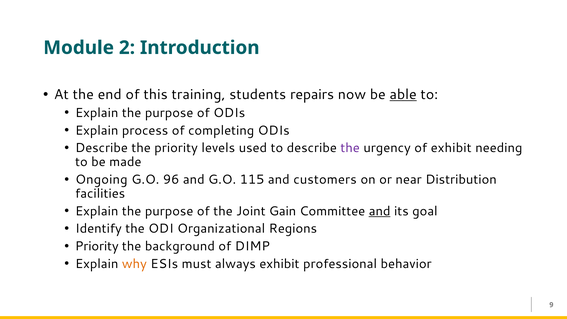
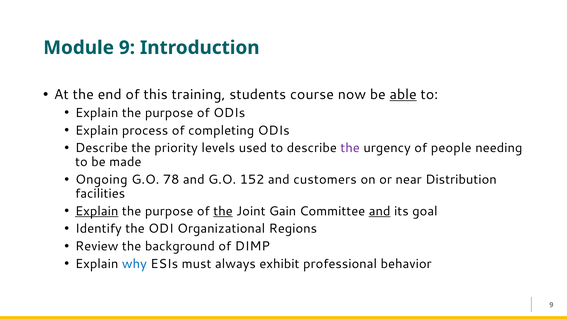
Module 2: 2 -> 9
repairs: repairs -> course
of exhibit: exhibit -> people
96: 96 -> 78
115: 115 -> 152
Explain at (97, 211) underline: none -> present
the at (223, 211) underline: none -> present
Priority at (97, 246): Priority -> Review
why colour: orange -> blue
